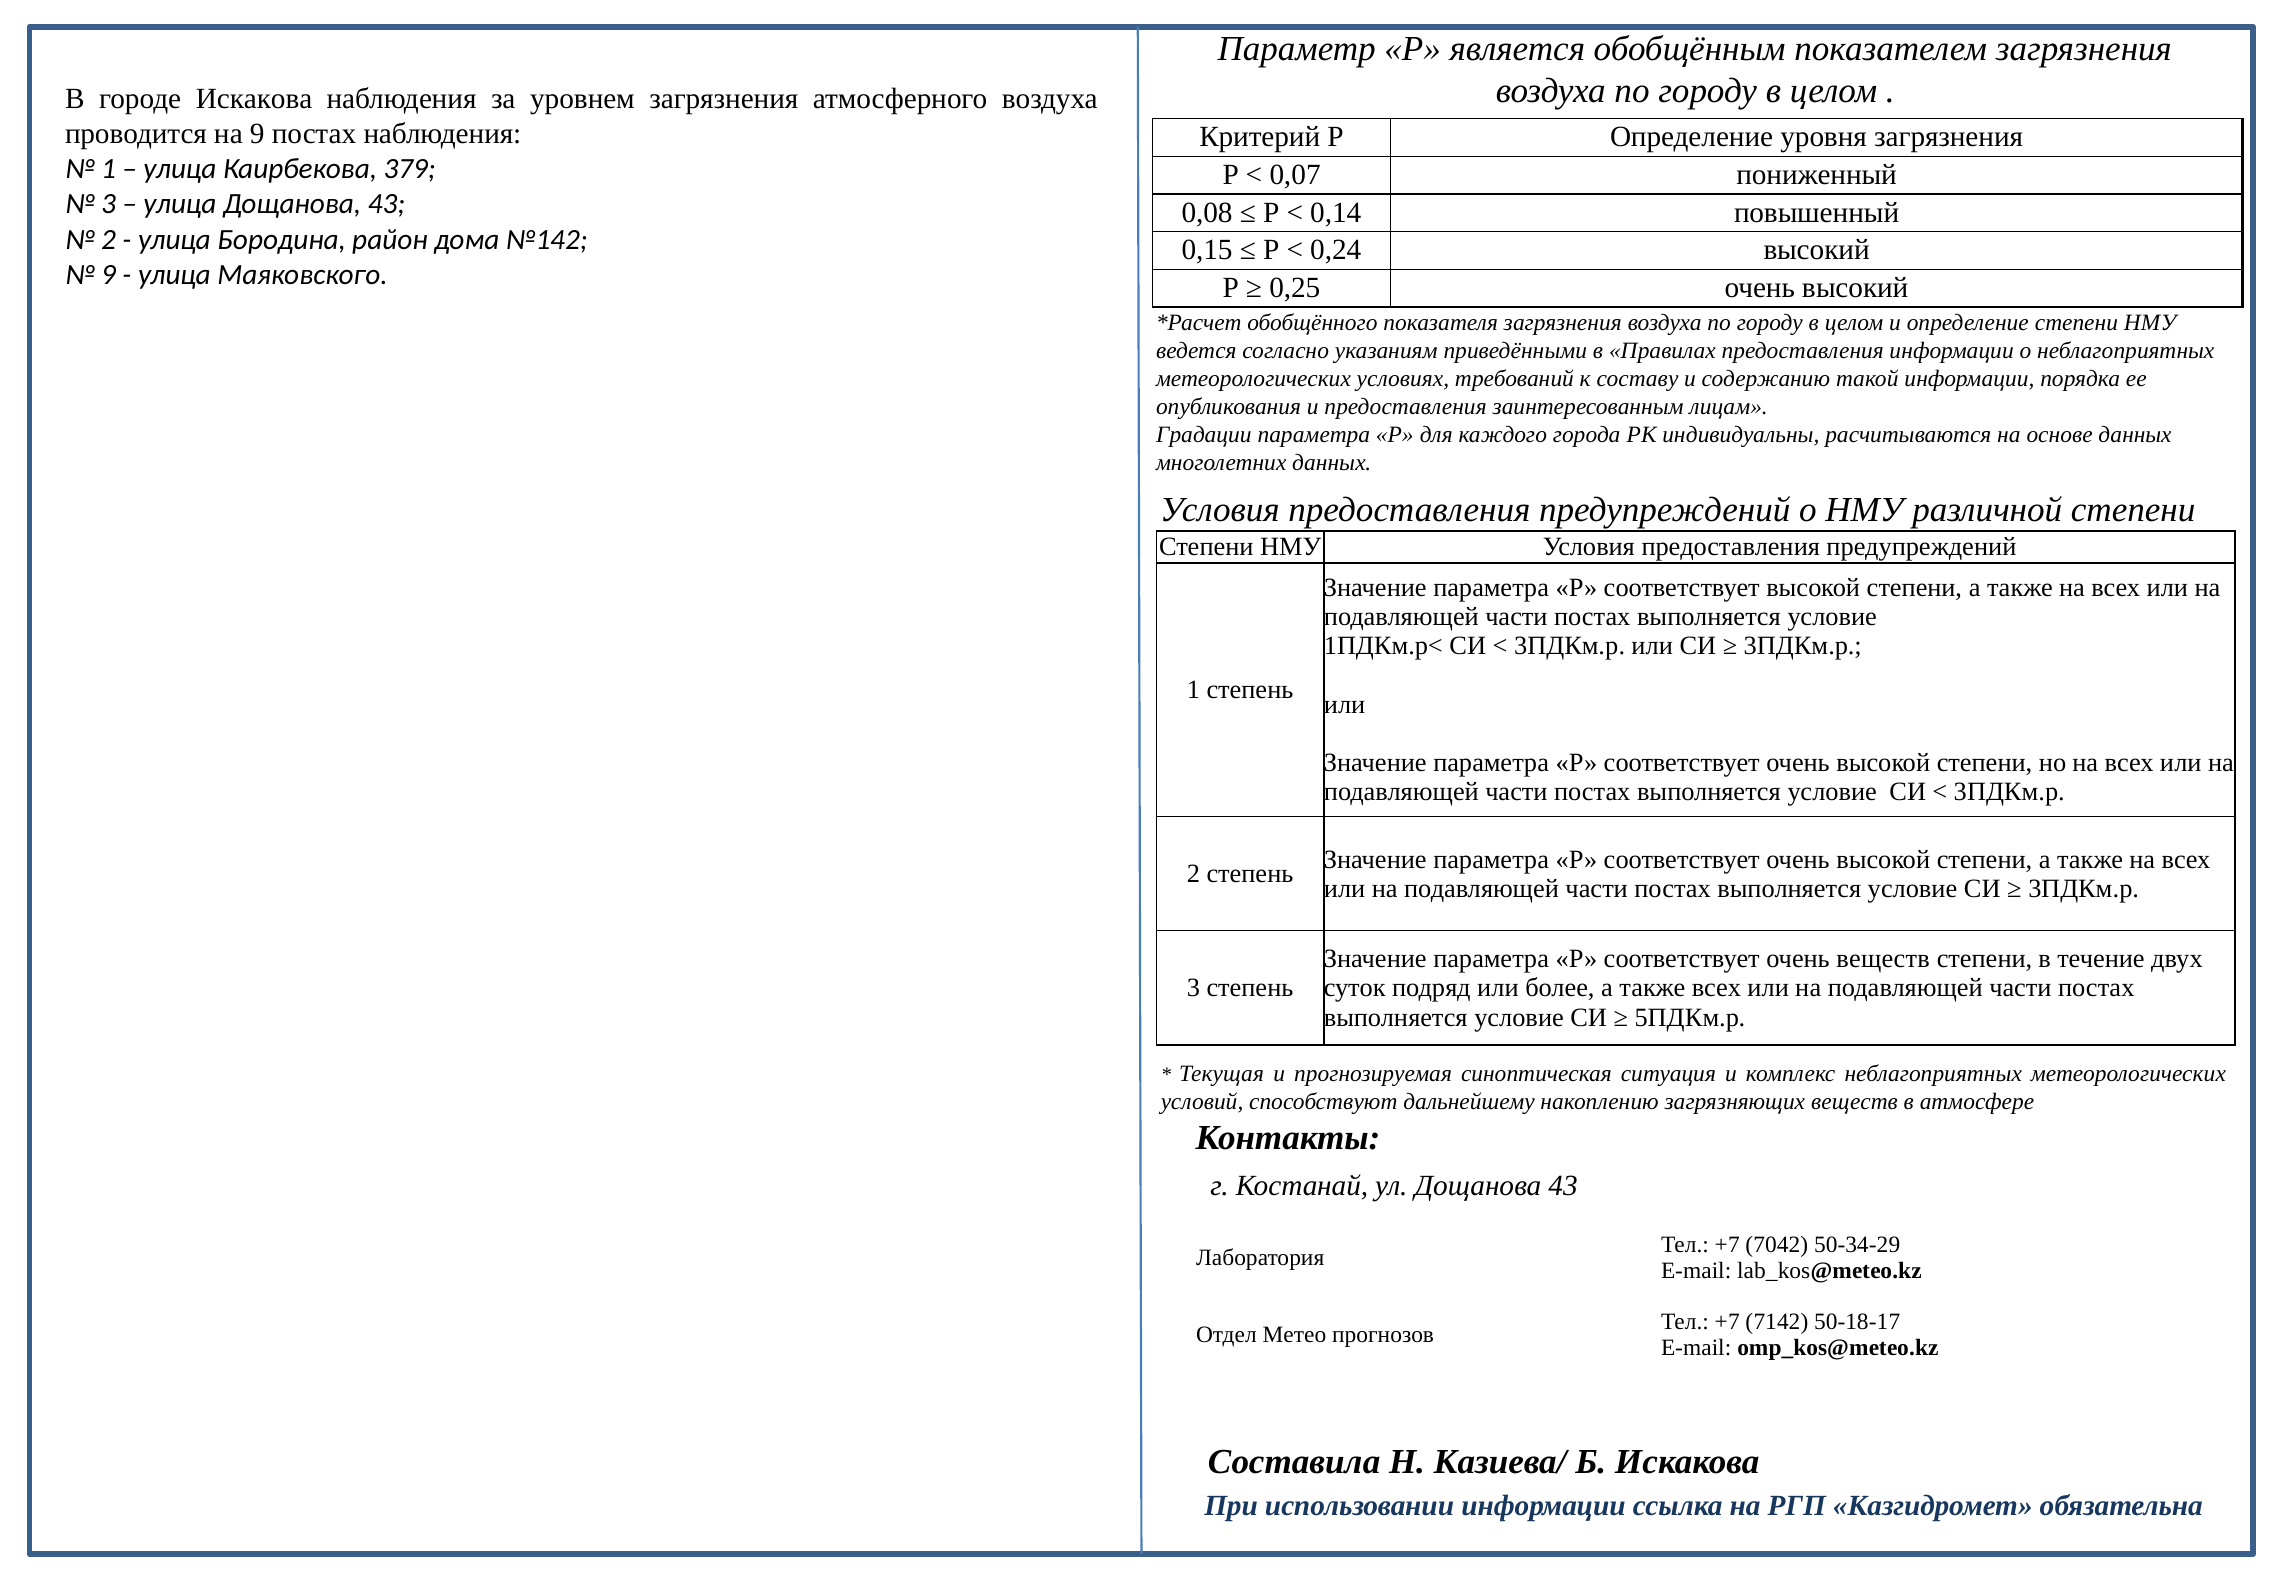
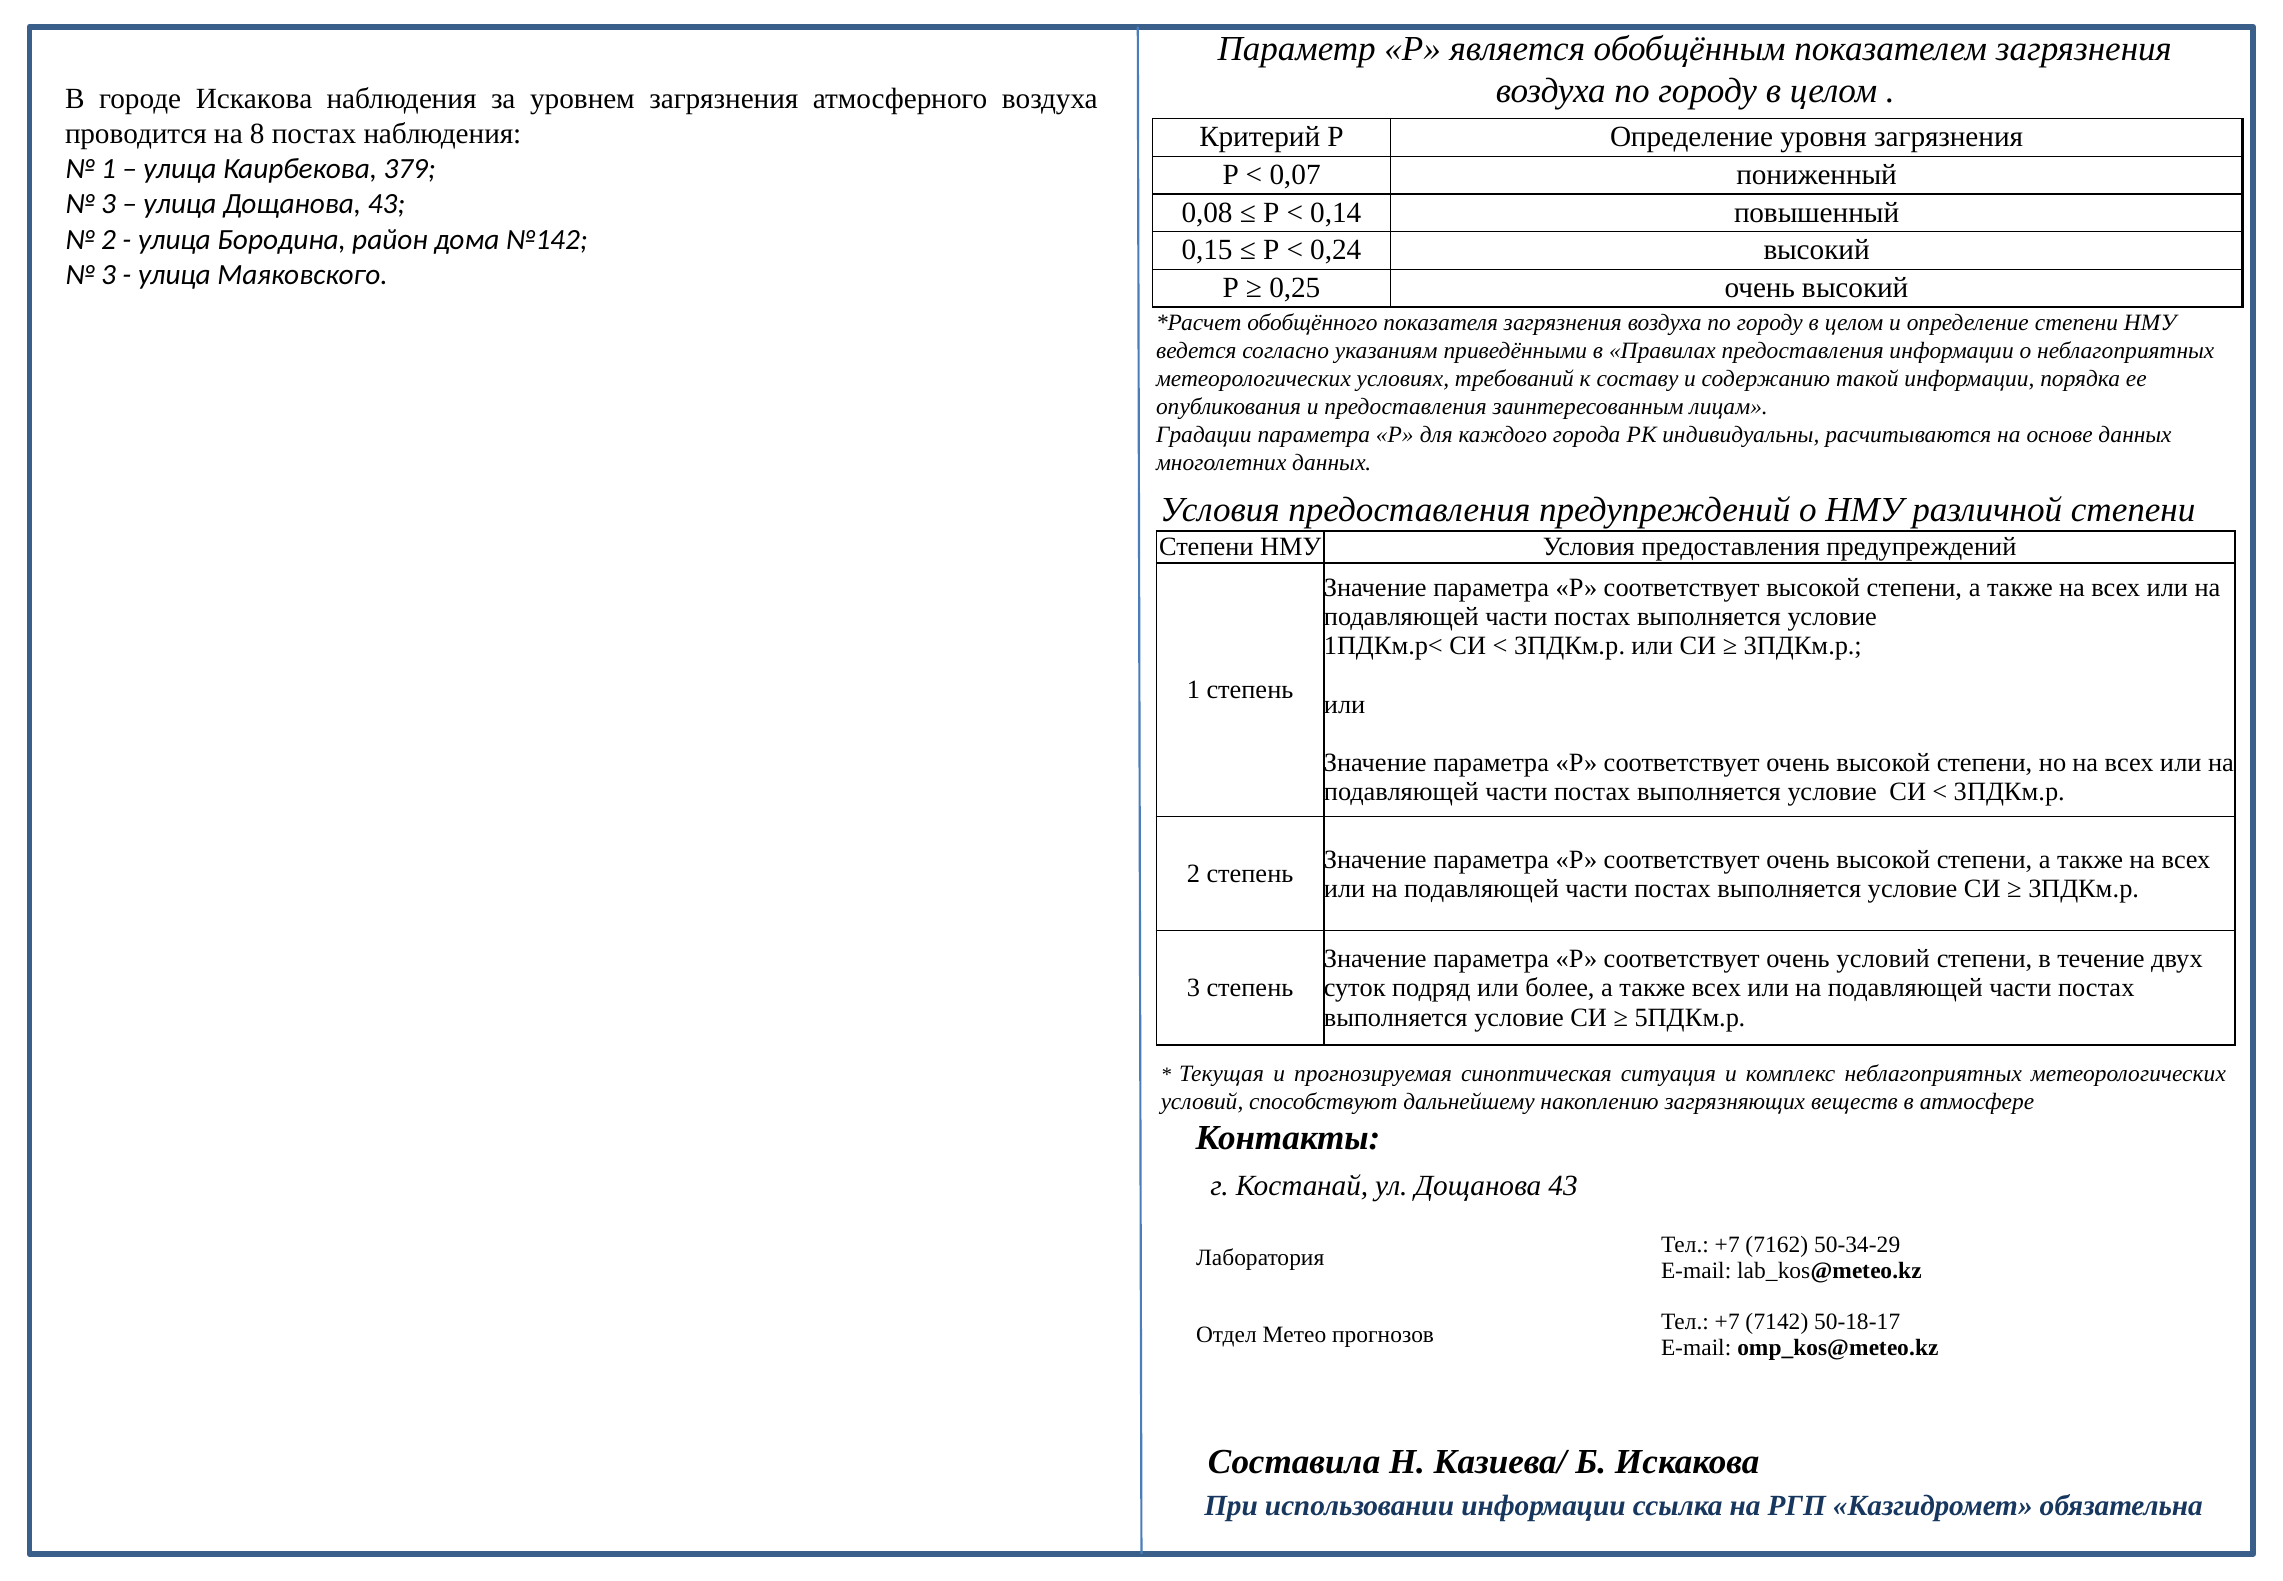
на 9: 9 -> 8
9 at (109, 274): 9 -> 3
очень веществ: веществ -> условий
7042: 7042 -> 7162
